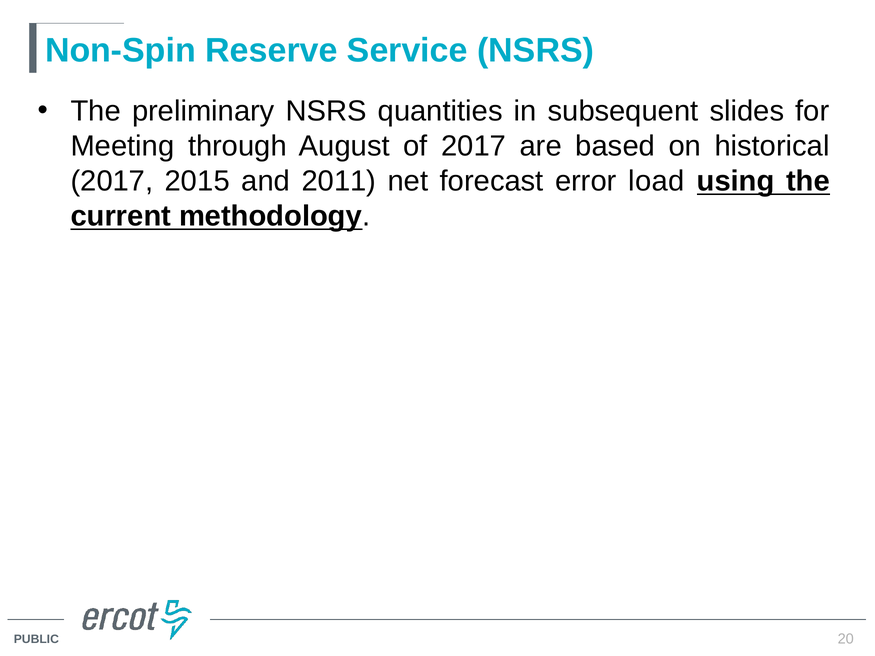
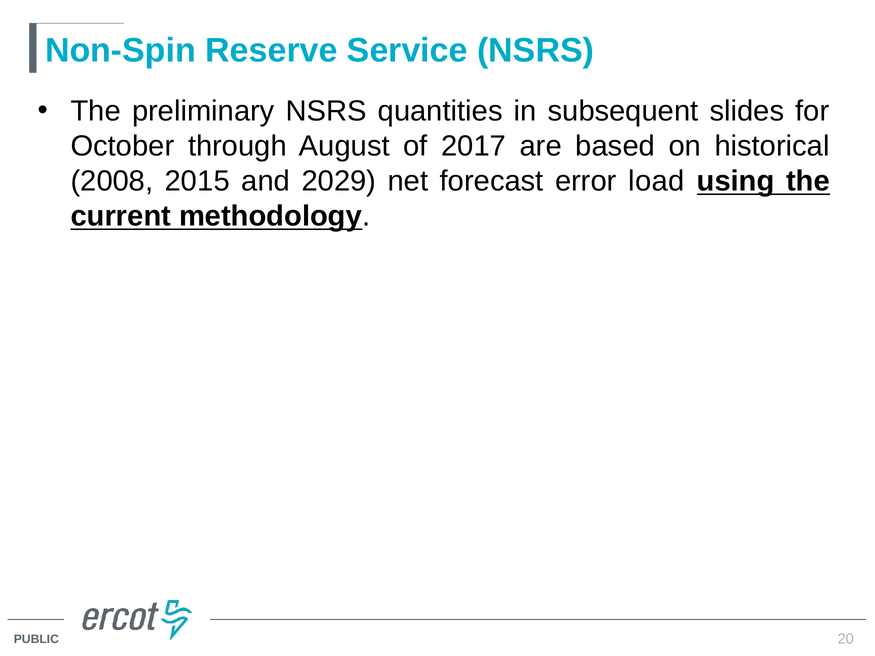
Meeting: Meeting -> October
2017 at (112, 181): 2017 -> 2008
2011: 2011 -> 2029
